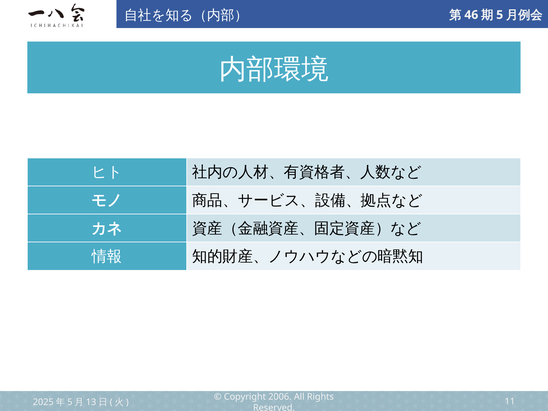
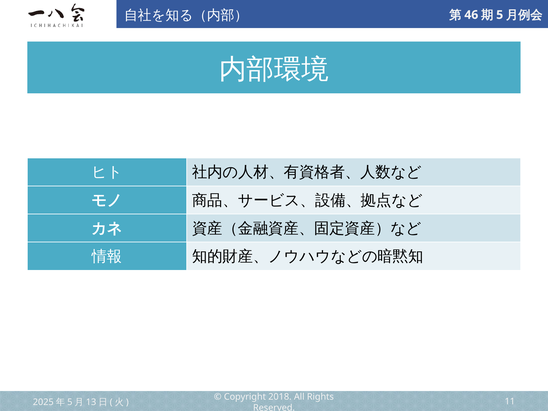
2006: 2006 -> 2018
